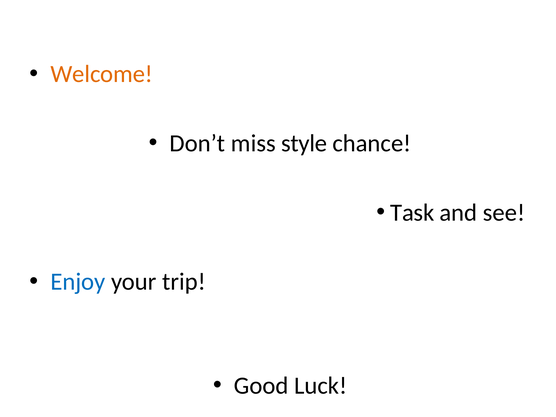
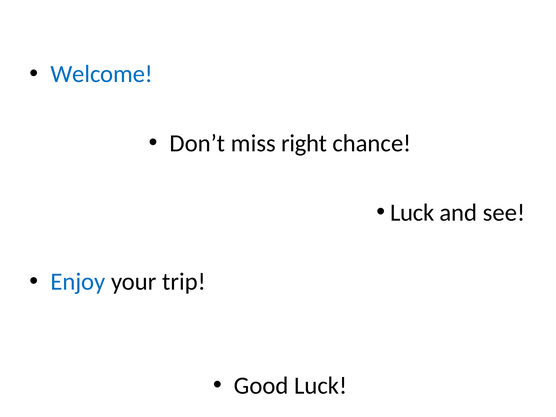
Welcome colour: orange -> blue
style: style -> right
Task at (412, 213): Task -> Luck
